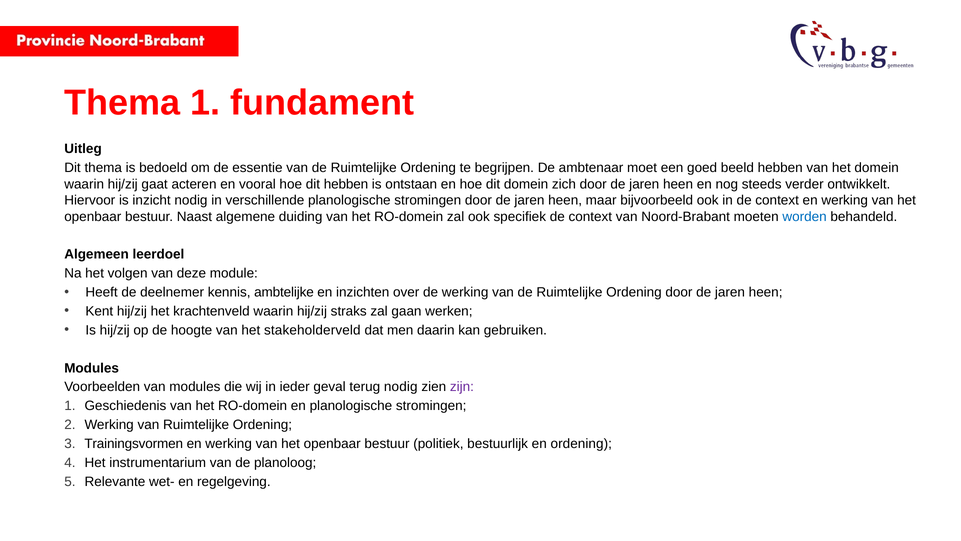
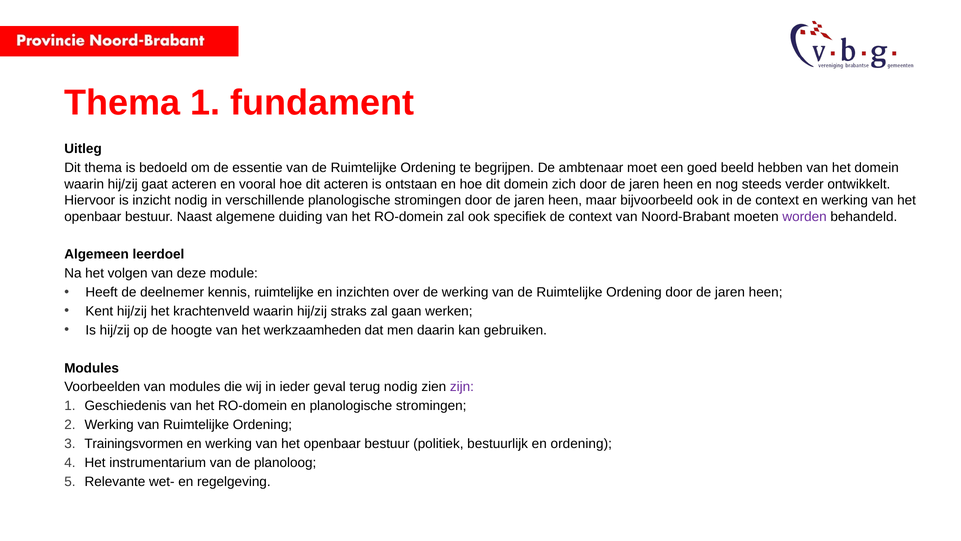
dit hebben: hebben -> acteren
worden colour: blue -> purple
kennis ambtelijke: ambtelijke -> ruimtelijke
stakeholderveld: stakeholderveld -> werkzaamheden
